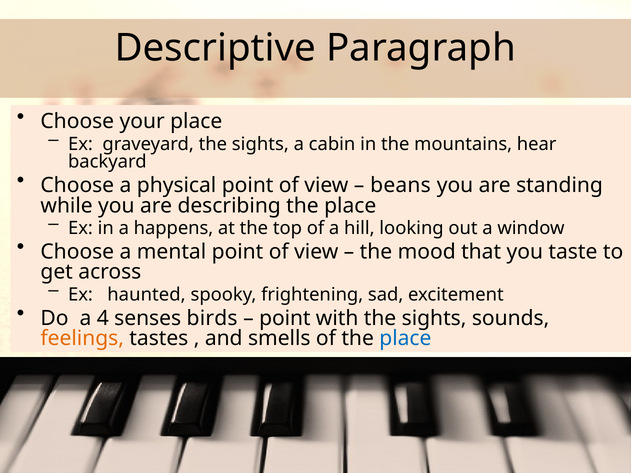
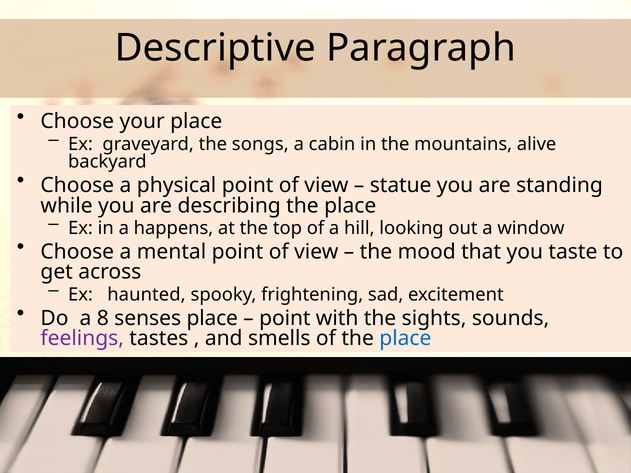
graveyard the sights: sights -> songs
hear: hear -> alive
beans: beans -> statue
4: 4 -> 8
senses birds: birds -> place
feelings colour: orange -> purple
